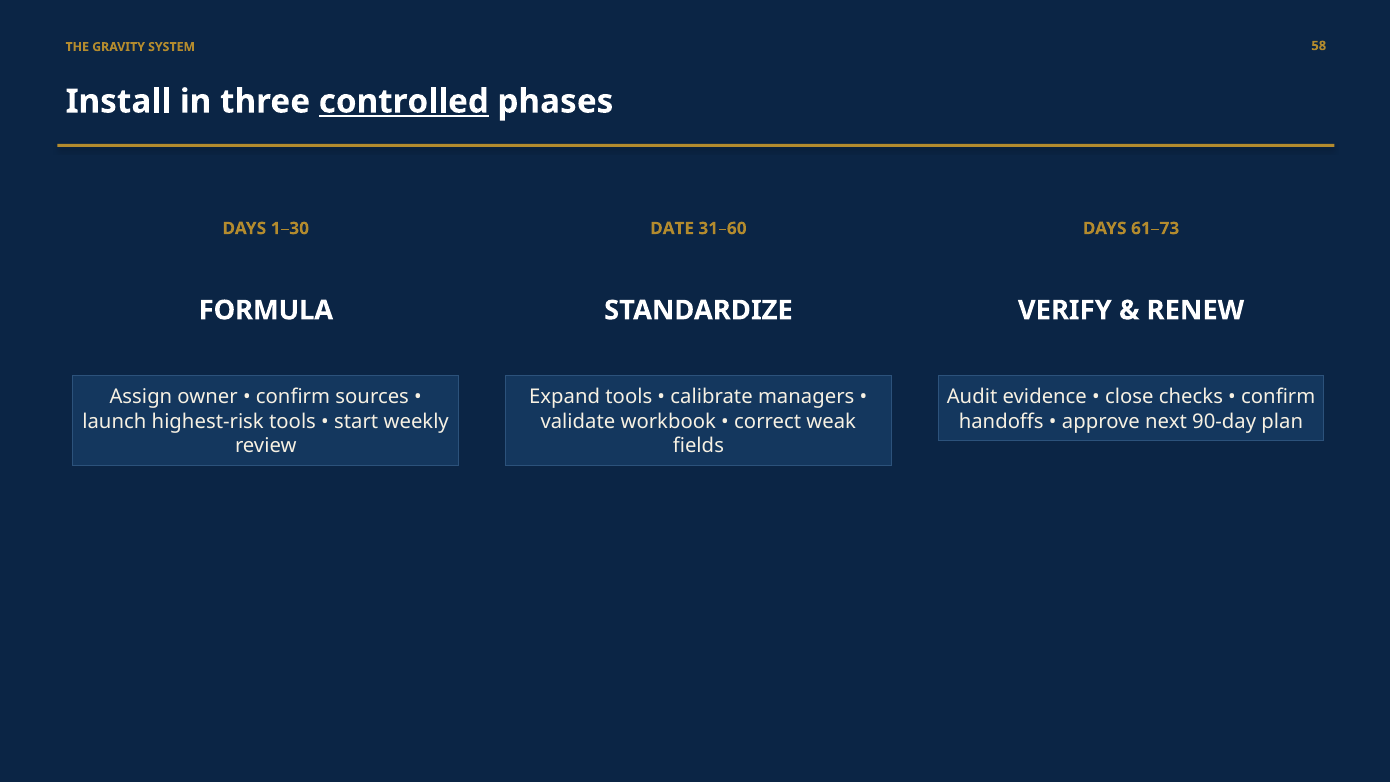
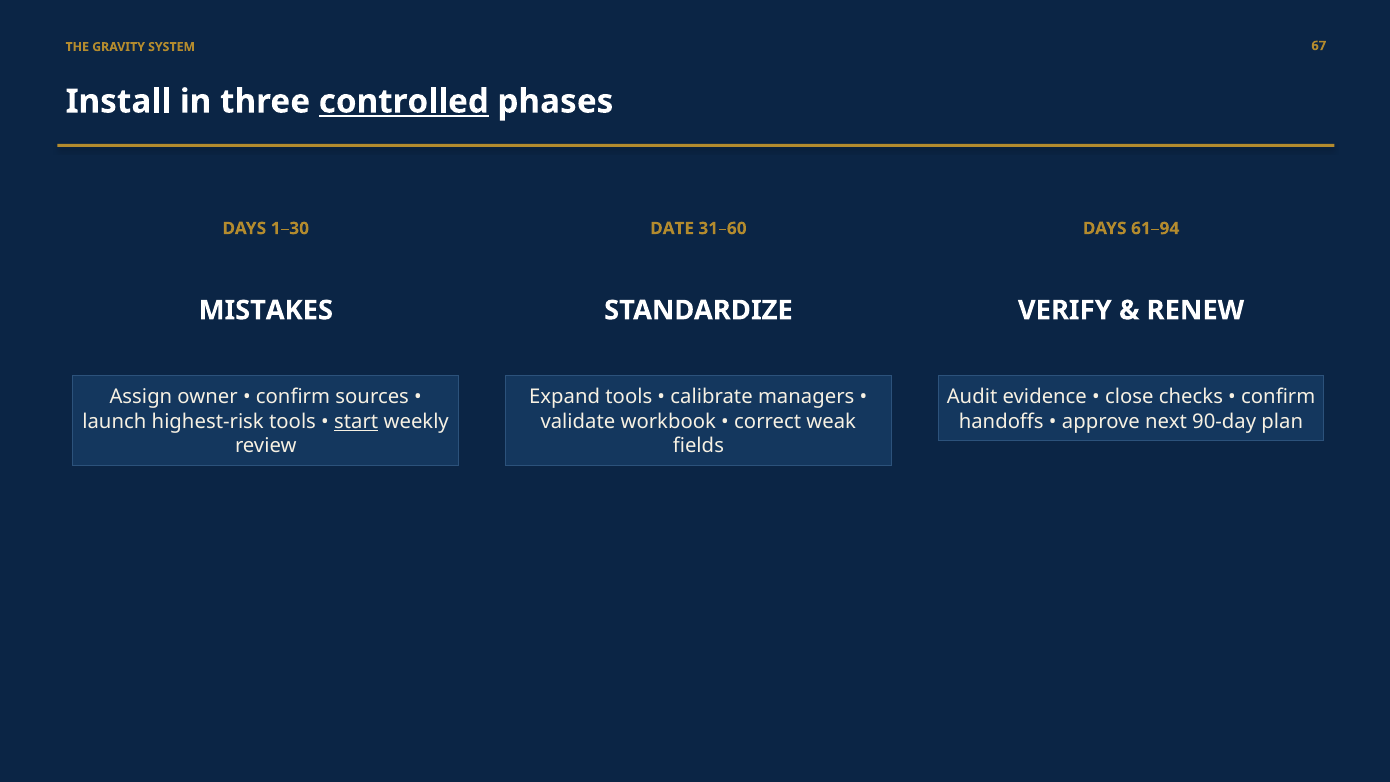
58: 58 -> 67
61–73: 61–73 -> 61–94
FORMULA: FORMULA -> MISTAKES
start underline: none -> present
